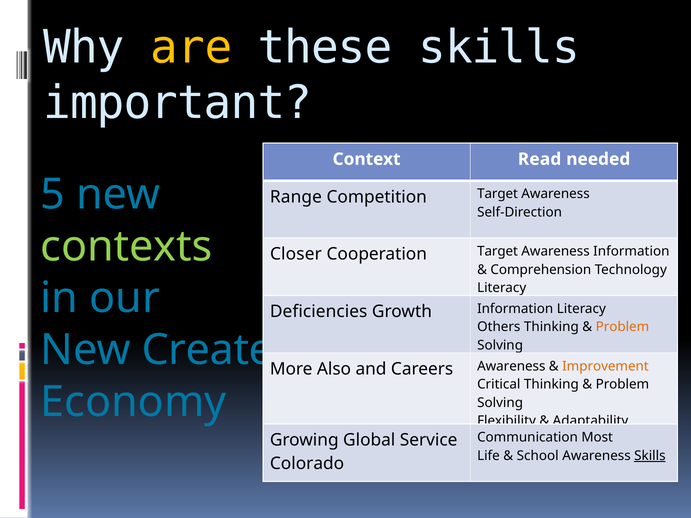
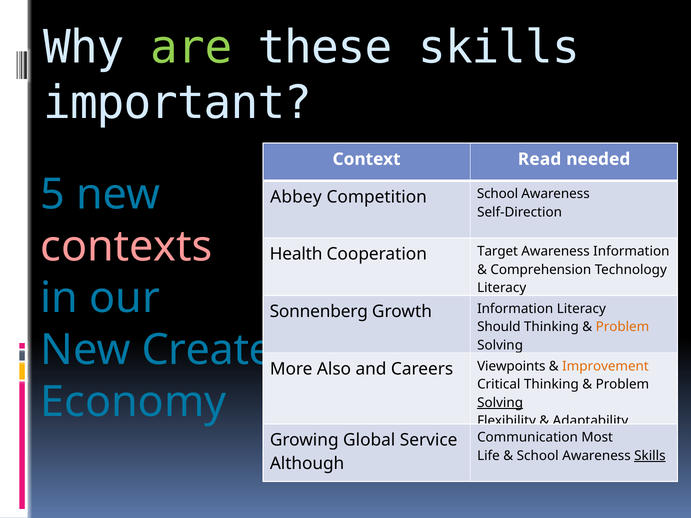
are colour: yellow -> light green
Range: Range -> Abbey
Competition Target: Target -> School
contexts colour: light green -> pink
Closer: Closer -> Health
Deficiencies: Deficiencies -> Sonnenberg
Others: Others -> Should
Careers Awareness: Awareness -> Viewpoints
Solving at (500, 403) underline: none -> present
Colorado: Colorado -> Although
